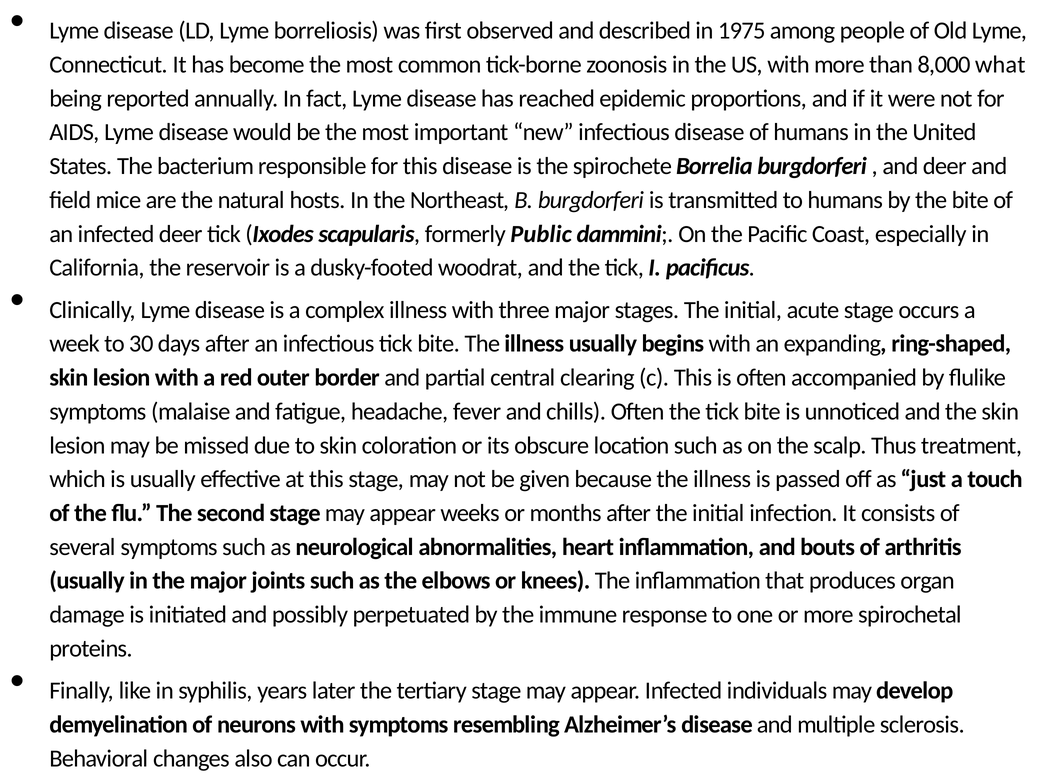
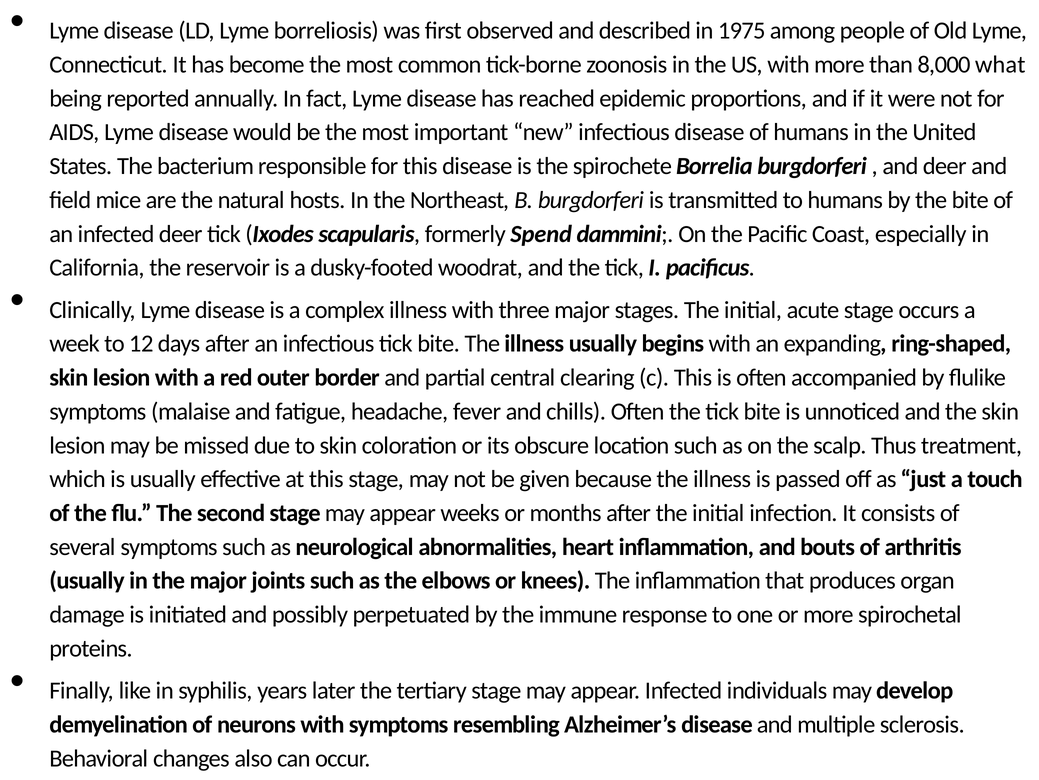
Public: Public -> Spend
30: 30 -> 12
